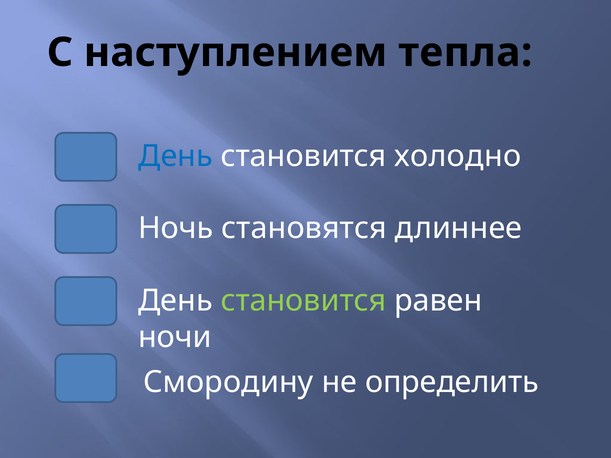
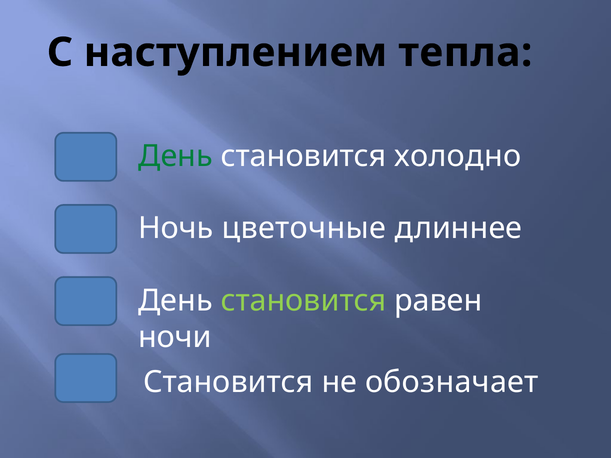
День at (176, 156) colour: blue -> green
становятся: становятся -> цветочные
Смородину at (228, 382): Смородину -> Становится
определить: определить -> обозначает
